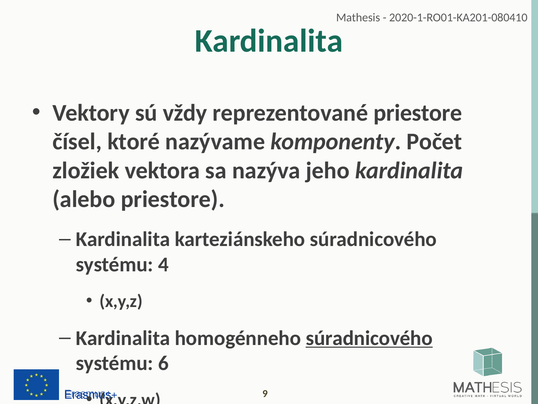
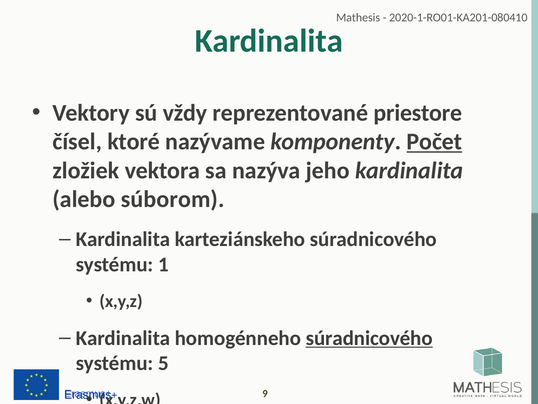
Počet underline: none -> present
alebo priestore: priestore -> súborom
4: 4 -> 1
6: 6 -> 5
